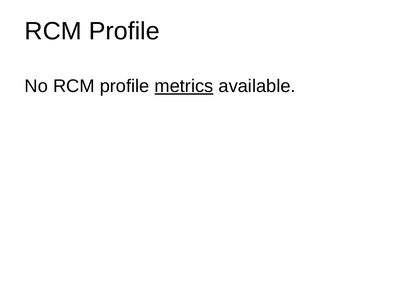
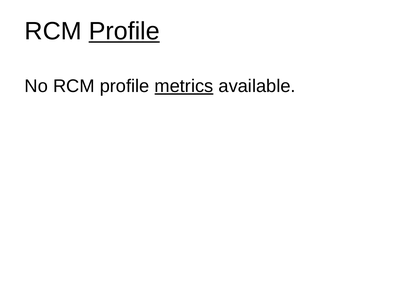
Profile at (124, 31) underline: none -> present
